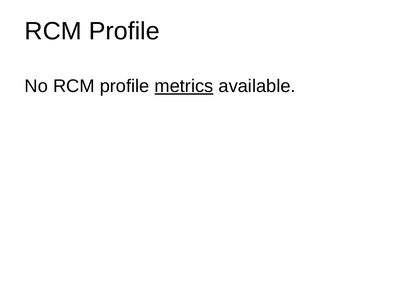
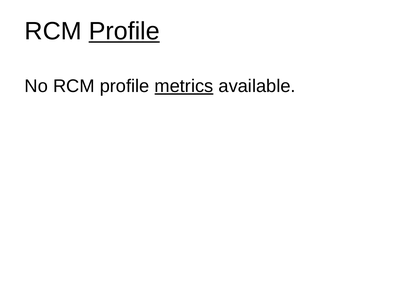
Profile at (124, 31) underline: none -> present
